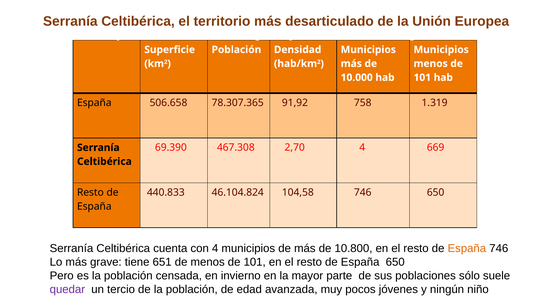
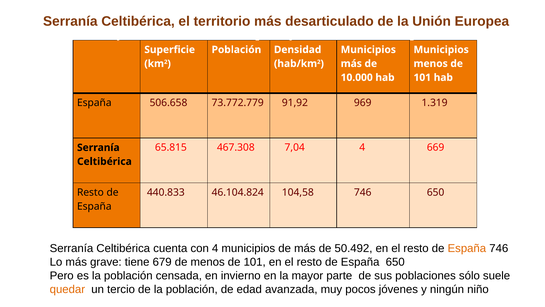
78.307.365: 78.307.365 -> 73.772.779
758: 758 -> 969
69.390: 69.390 -> 65.815
2,70: 2,70 -> 7,04
10.800: 10.800 -> 50.492
651: 651 -> 679
quedar colour: purple -> orange
